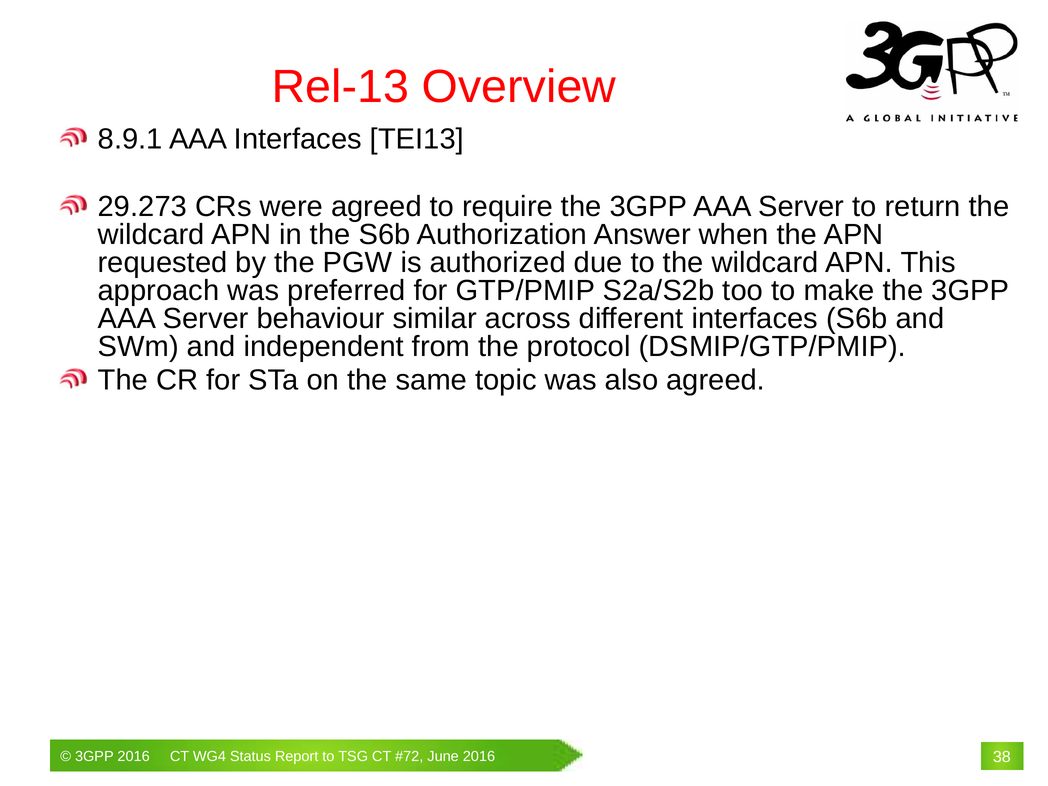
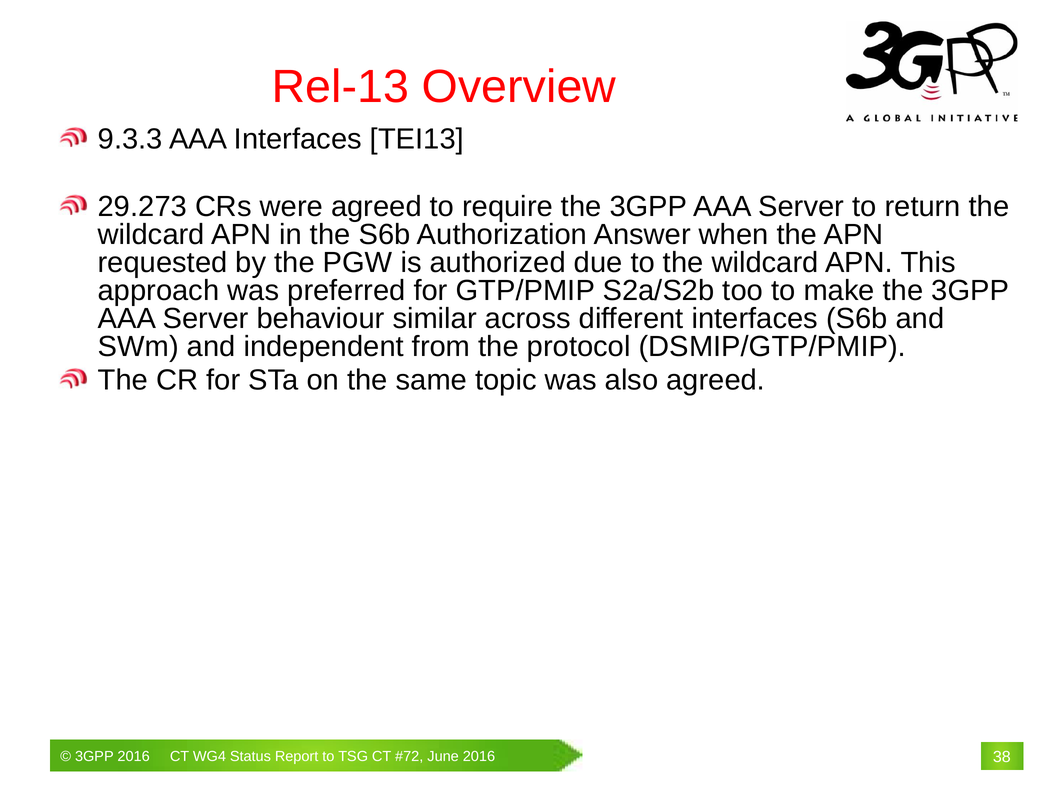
8.9.1: 8.9.1 -> 9.3.3
